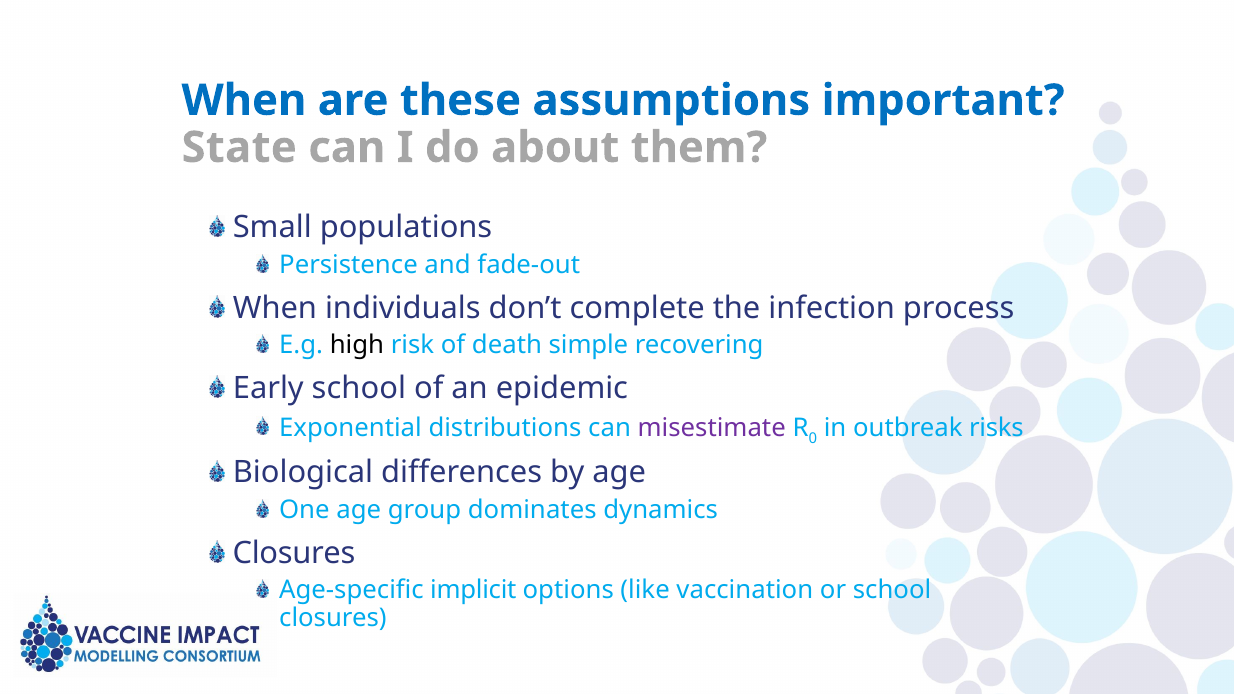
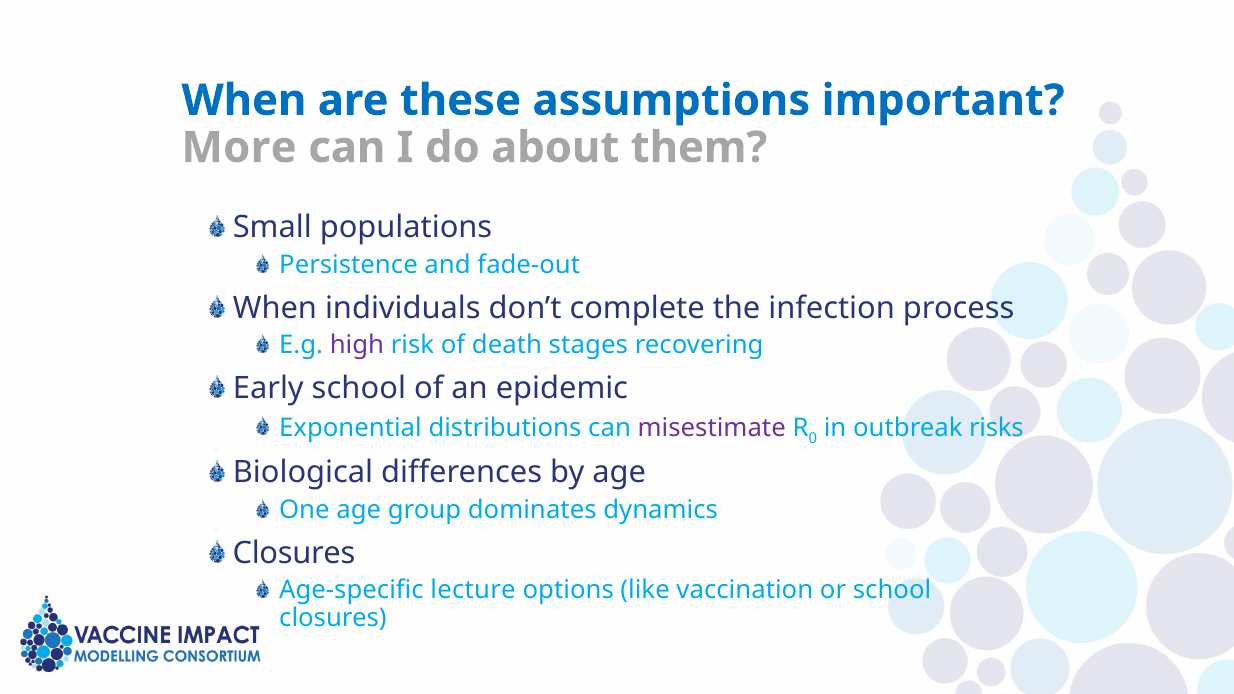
State: State -> More
high colour: black -> purple
simple: simple -> stages
implicit: implicit -> lecture
